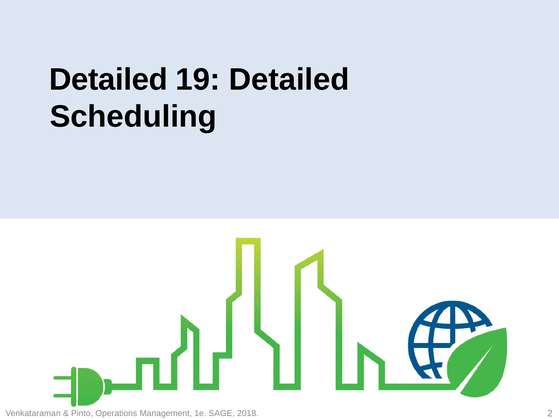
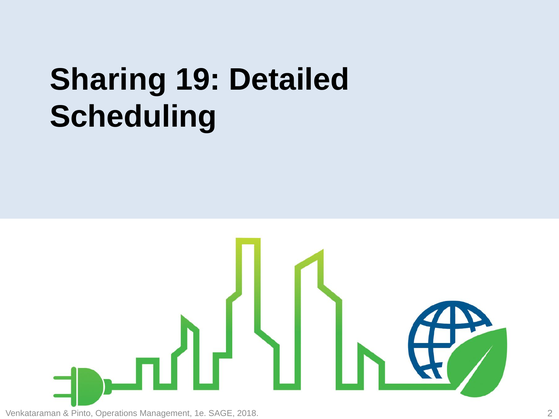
Detailed at (108, 79): Detailed -> Sharing
